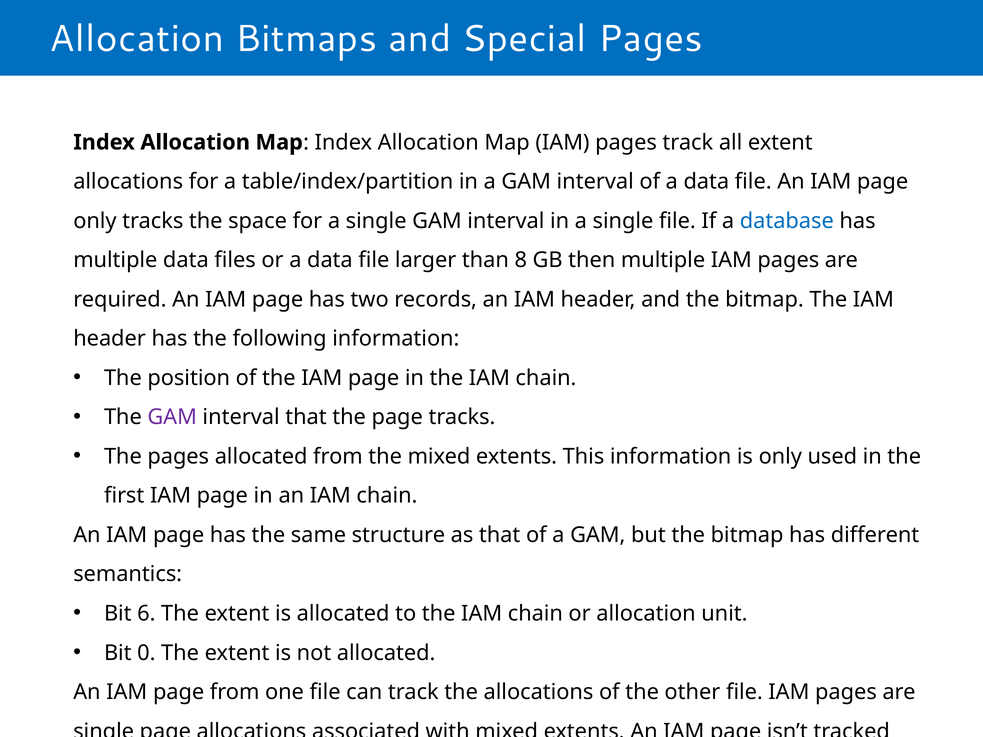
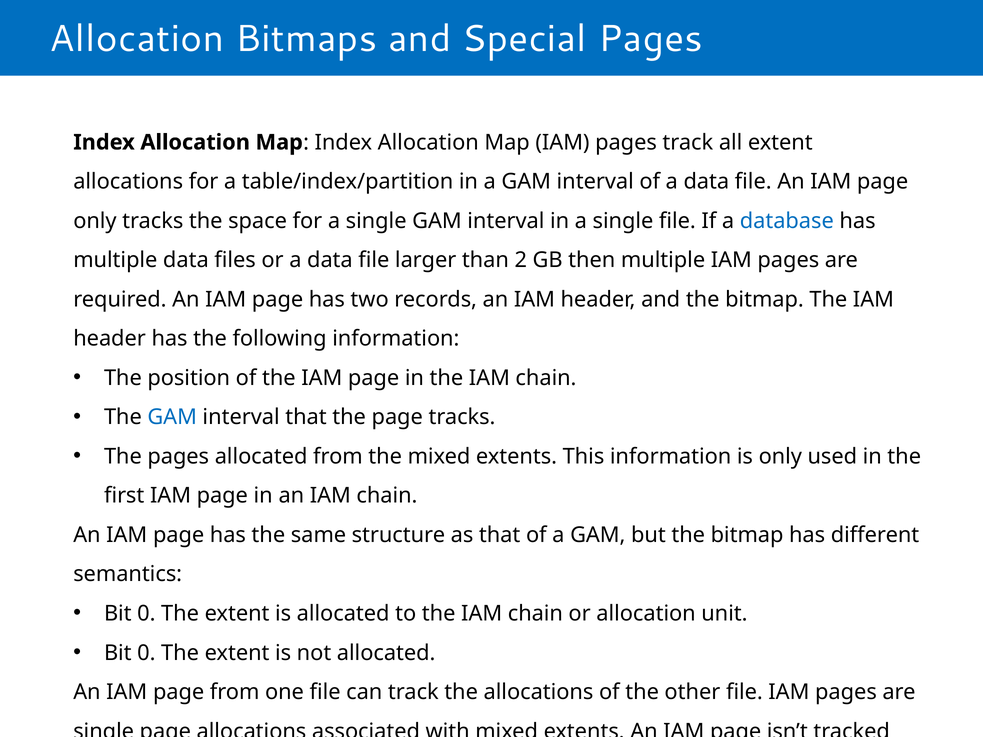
8: 8 -> 2
GAM at (172, 417) colour: purple -> blue
6 at (146, 614): 6 -> 0
